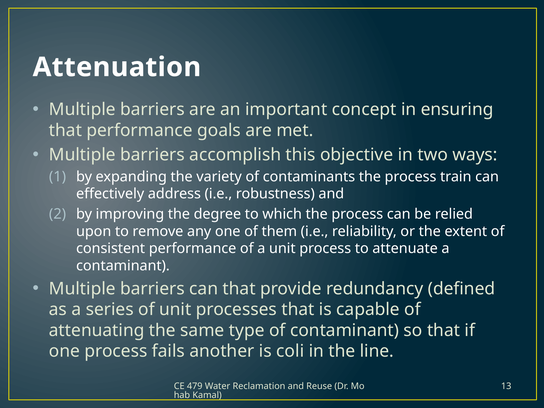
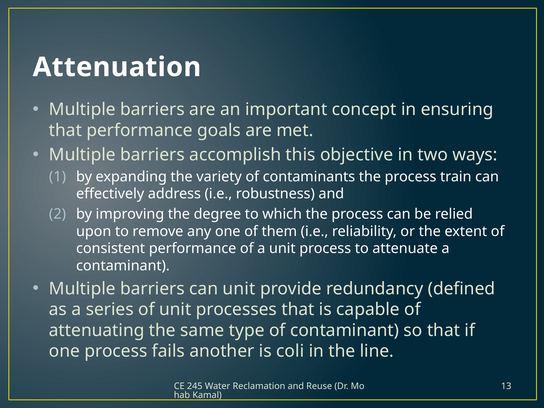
can that: that -> unit
479: 479 -> 245
